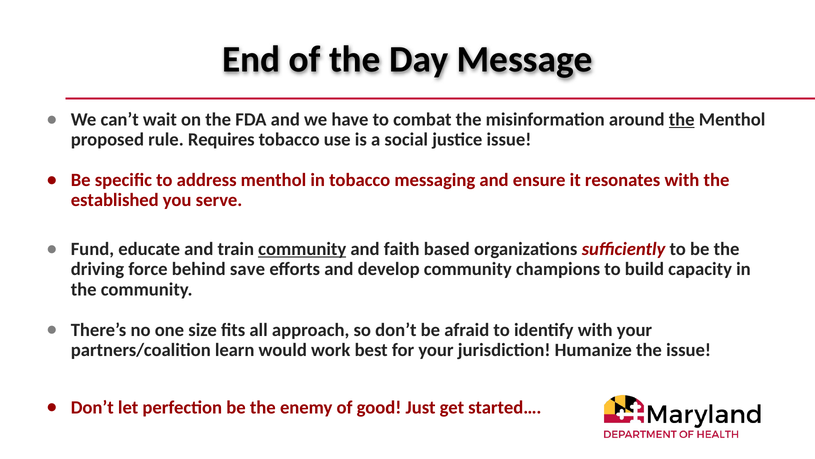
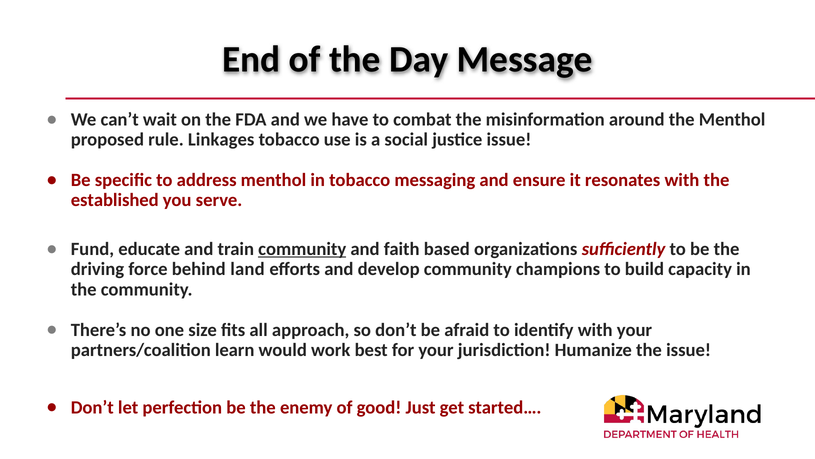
the at (682, 119) underline: present -> none
Requires: Requires -> Linkages
save: save -> land
